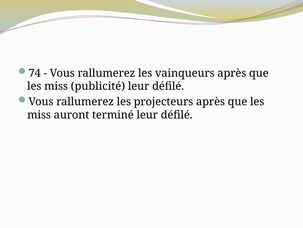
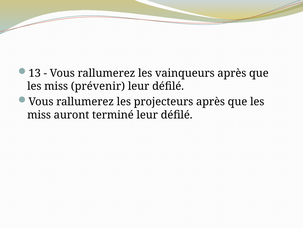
74: 74 -> 13
publicité: publicité -> prévenir
